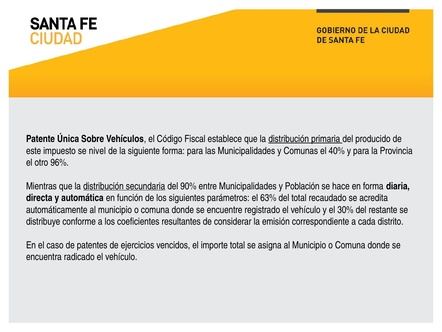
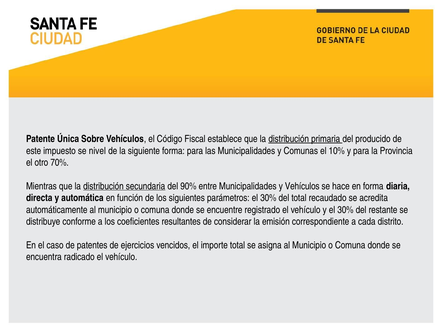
40%: 40% -> 10%
96%: 96% -> 70%
y Población: Población -> Vehículos
parámetros el 63%: 63% -> 30%
